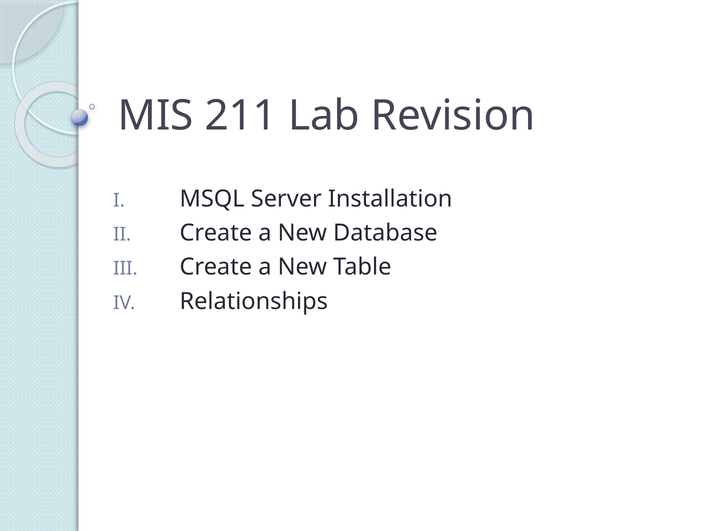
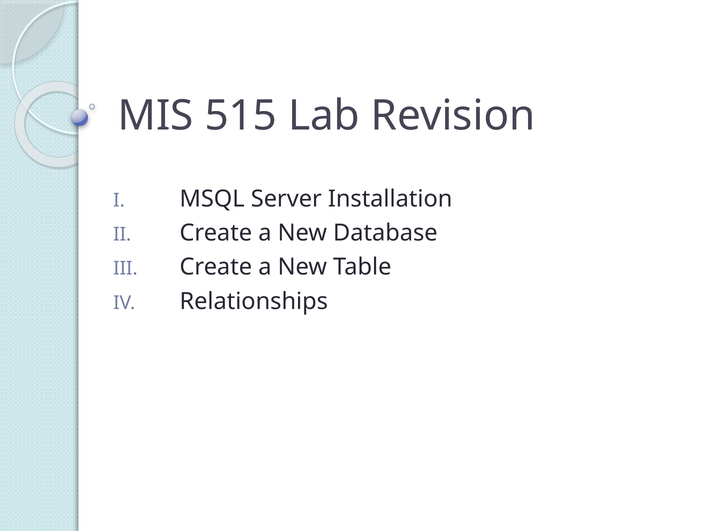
211: 211 -> 515
